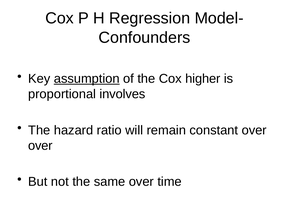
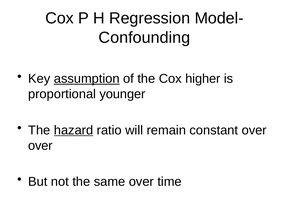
Confounders: Confounders -> Confounding
involves: involves -> younger
hazard underline: none -> present
